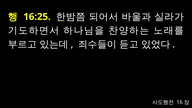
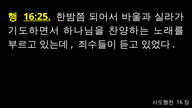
16:25 underline: none -> present
